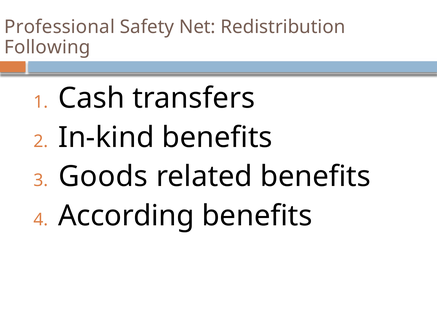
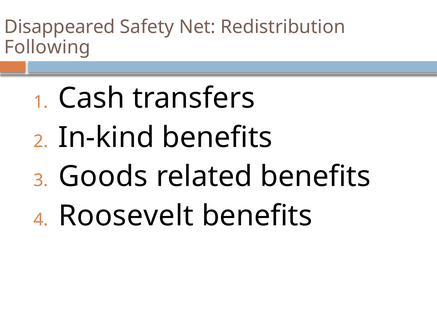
Professional: Professional -> Disappeared
According: According -> Roosevelt
